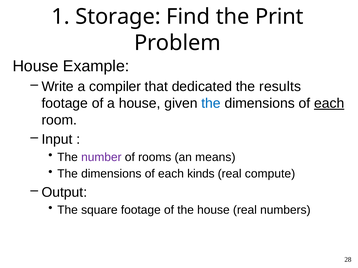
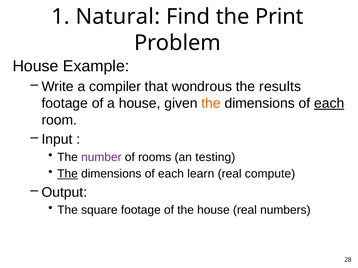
Storage: Storage -> Natural
dedicated: dedicated -> wondrous
the at (211, 103) colour: blue -> orange
means: means -> testing
The at (68, 174) underline: none -> present
kinds: kinds -> learn
